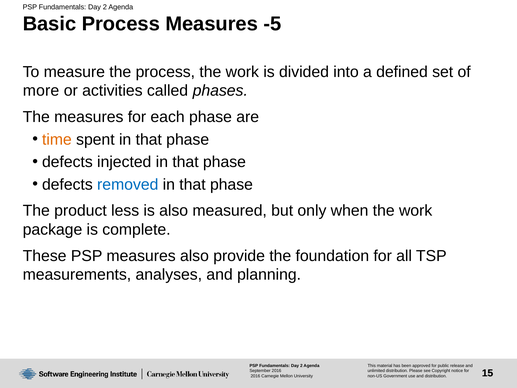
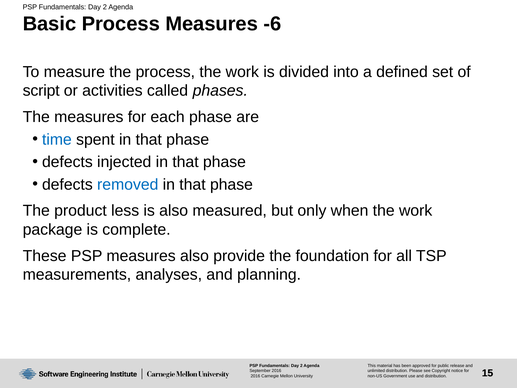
-5: -5 -> -6
more: more -> script
time colour: orange -> blue
